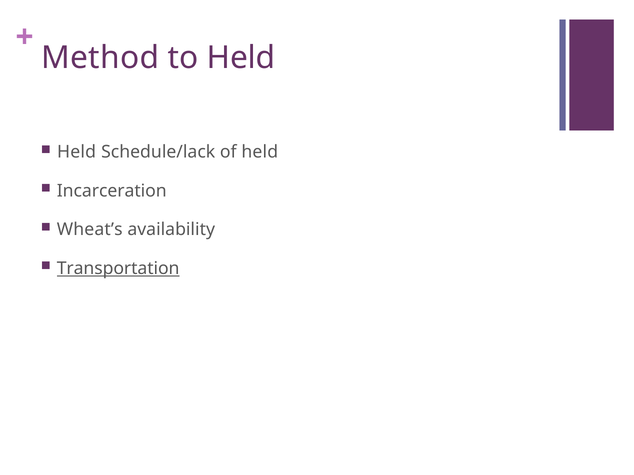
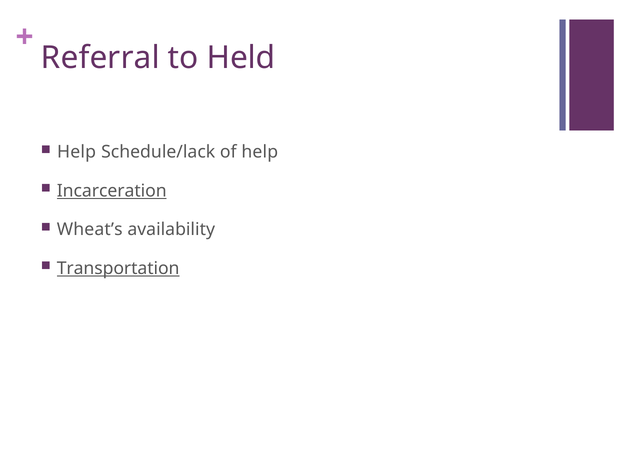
Method: Method -> Referral
Held at (77, 152): Held -> Help
of held: held -> help
Incarceration underline: none -> present
